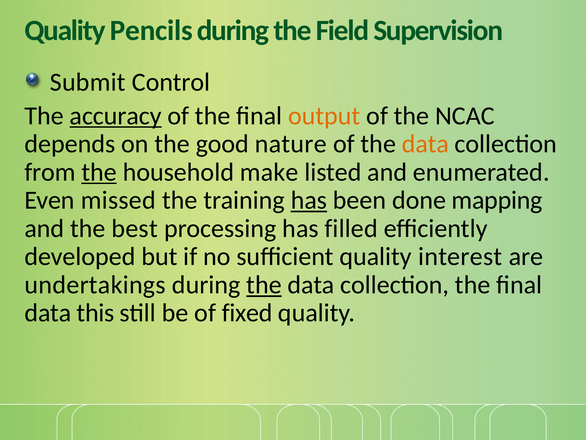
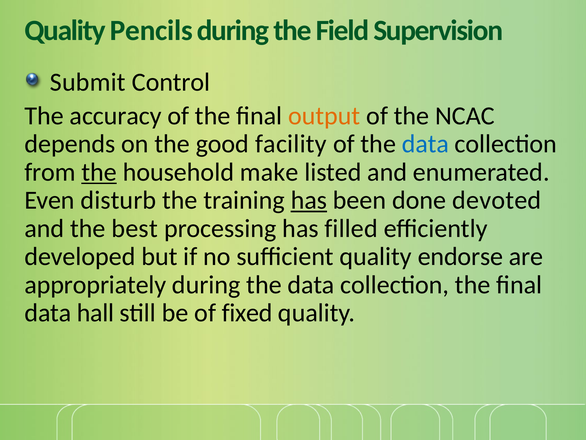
accuracy underline: present -> none
nature: nature -> facility
data at (425, 144) colour: orange -> blue
missed: missed -> disturb
mapping: mapping -> devoted
interest: interest -> endorse
undertakings: undertakings -> appropriately
the at (264, 285) underline: present -> none
this: this -> hall
